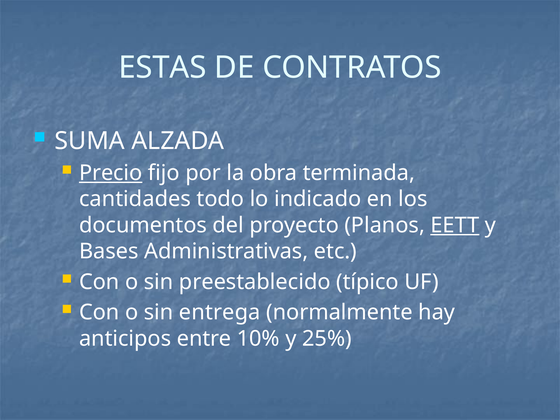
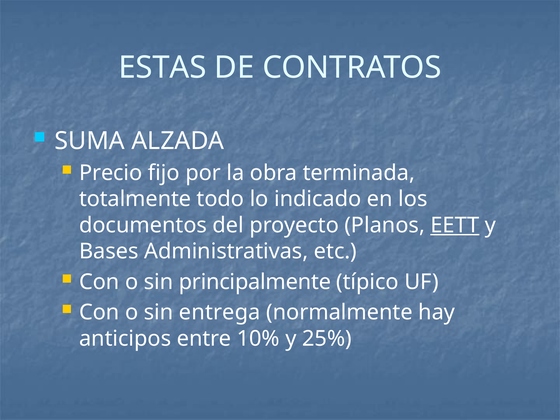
Precio underline: present -> none
cantidades: cantidades -> totalmente
preestablecido: preestablecido -> principalmente
